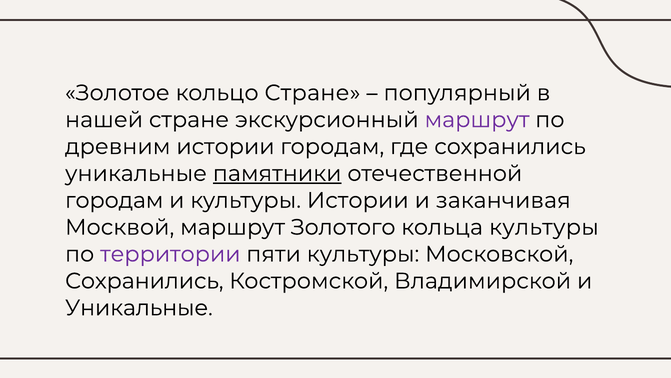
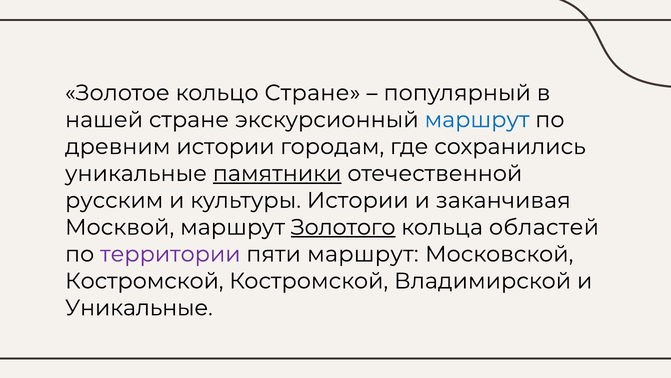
маршрут at (477, 120) colour: purple -> blue
городам at (114, 200): городам -> русским
Золотого underline: none -> present
кольца культуры: культуры -> областей
пяти культуры: культуры -> маршрут
Сохранились at (144, 281): Сохранились -> Костромской
